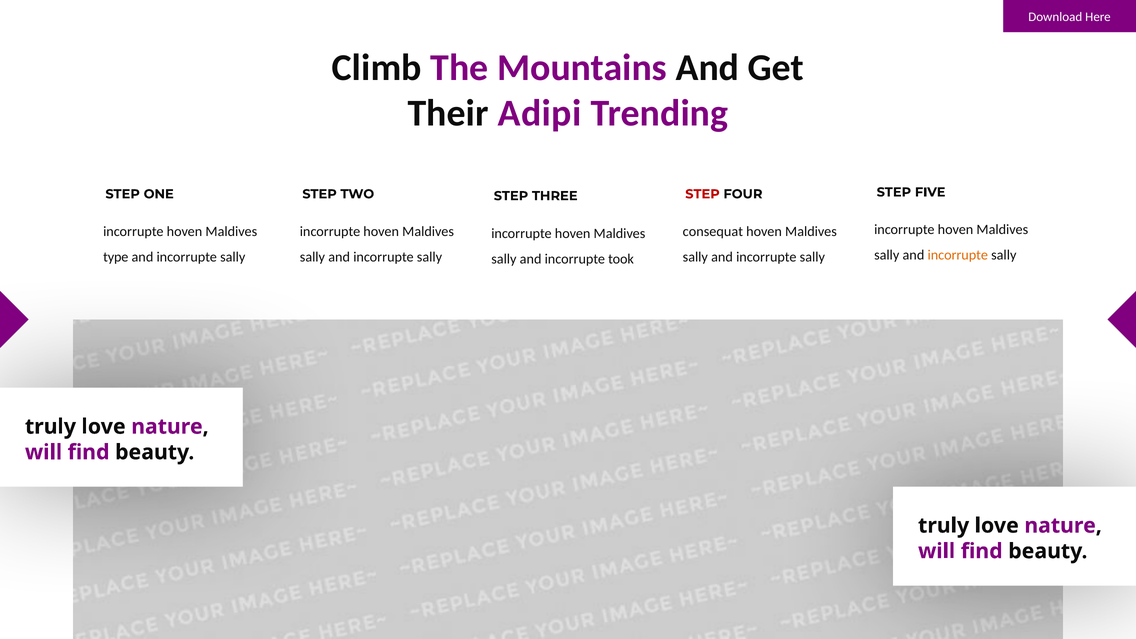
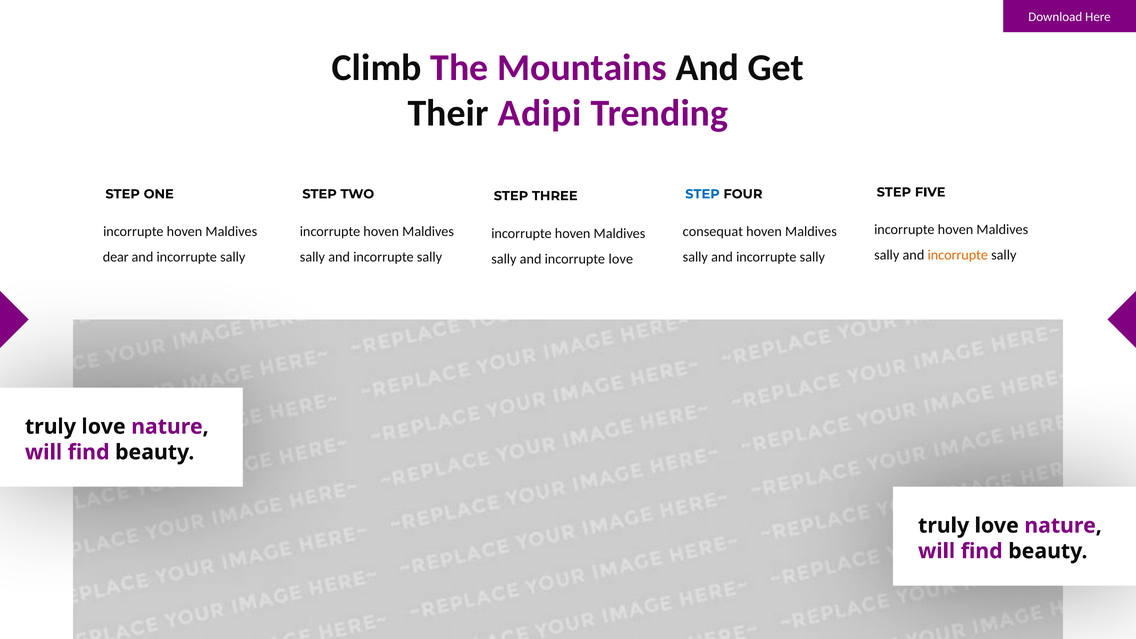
STEP at (702, 194) colour: red -> blue
type: type -> dear
incorrupte took: took -> love
